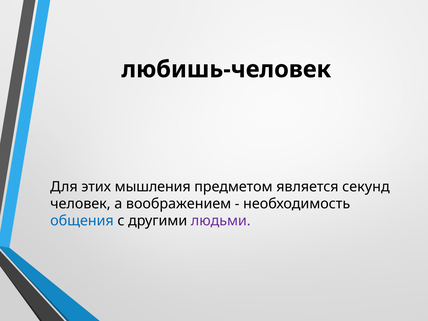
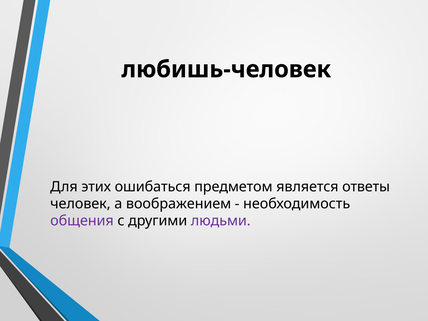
мышления: мышления -> ошибаться
секунд: секунд -> ответы
общения colour: blue -> purple
